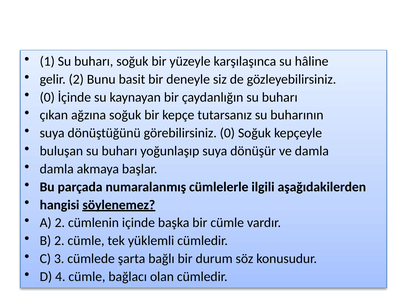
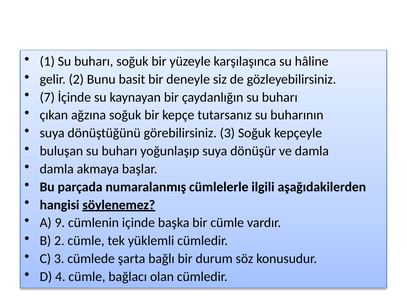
0 at (47, 97): 0 -> 7
görebilirsiniz 0: 0 -> 3
A 2: 2 -> 9
